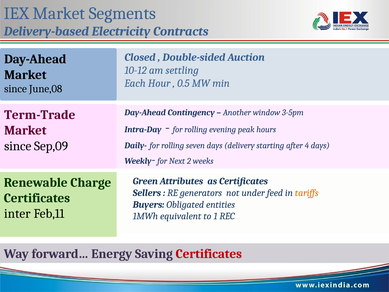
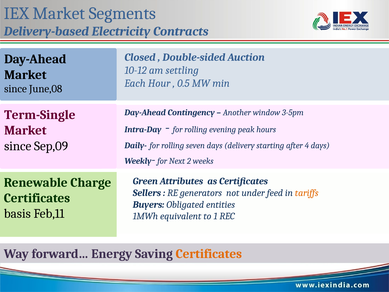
Term-Trade: Term-Trade -> Term-Single
inter: inter -> basis
Certificates at (209, 254) colour: red -> orange
